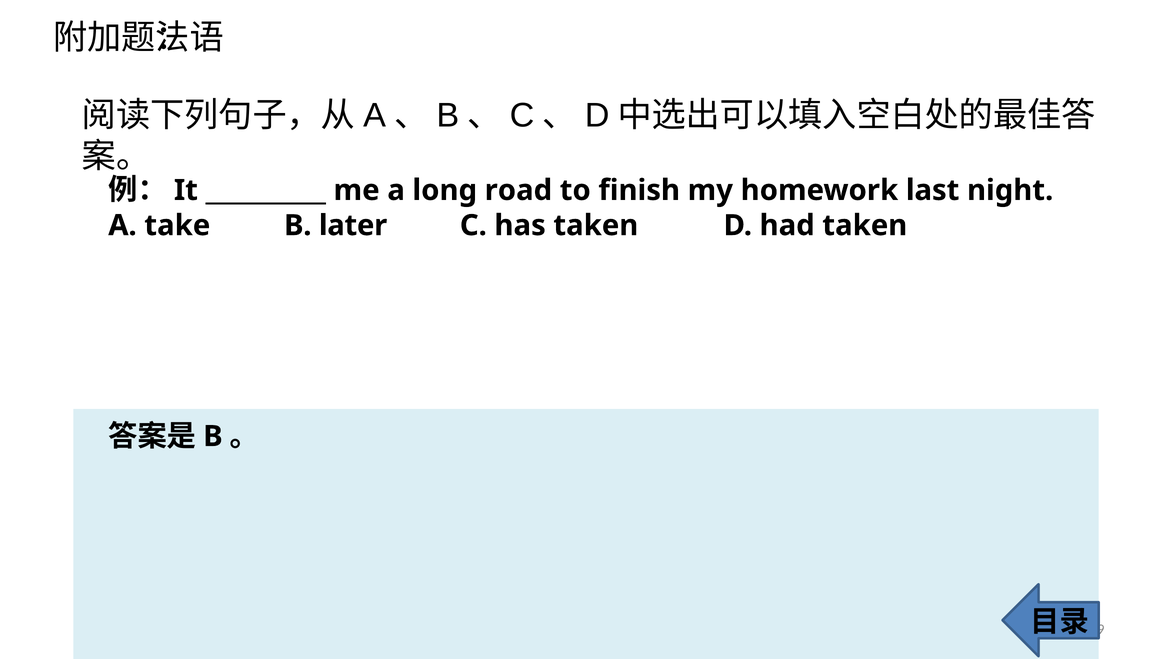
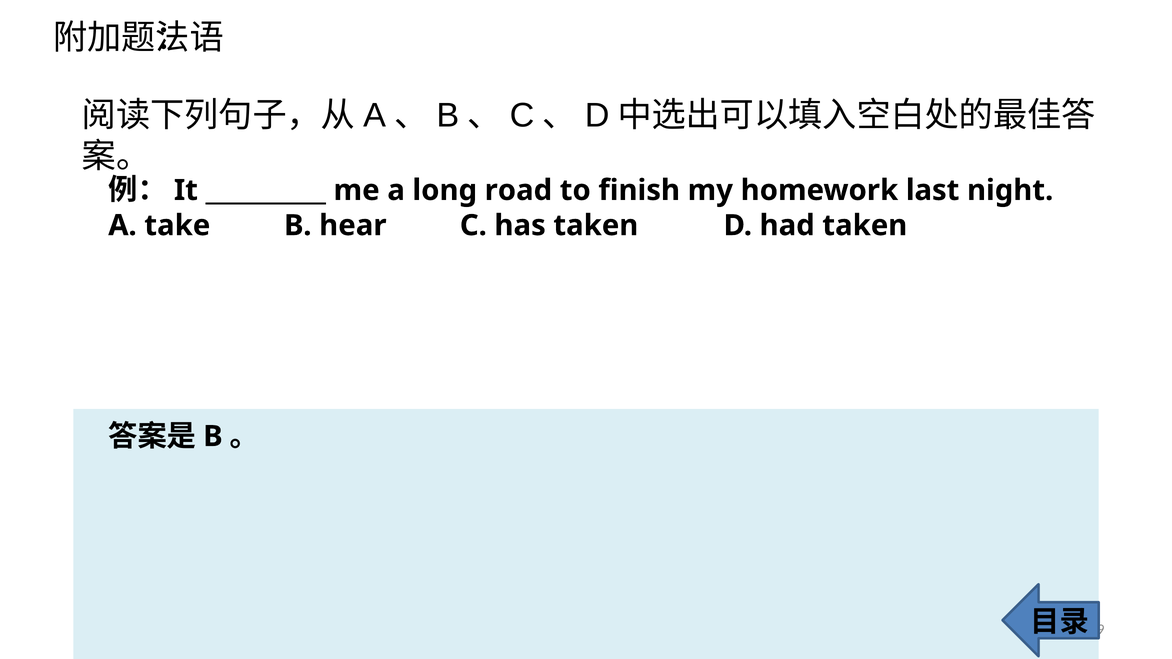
later: later -> hear
